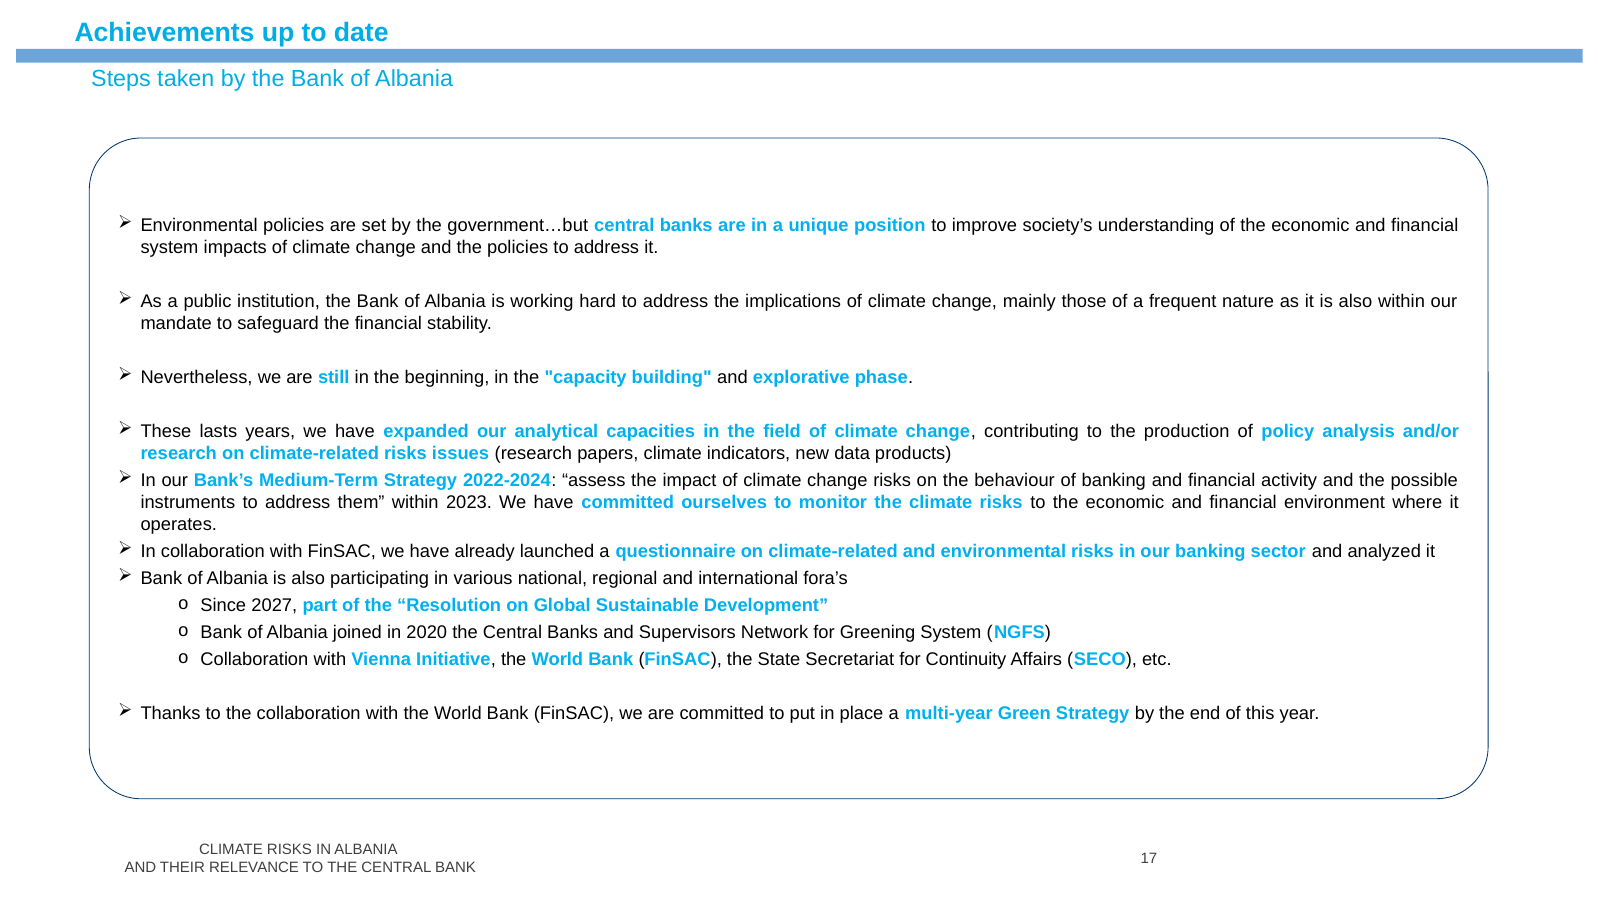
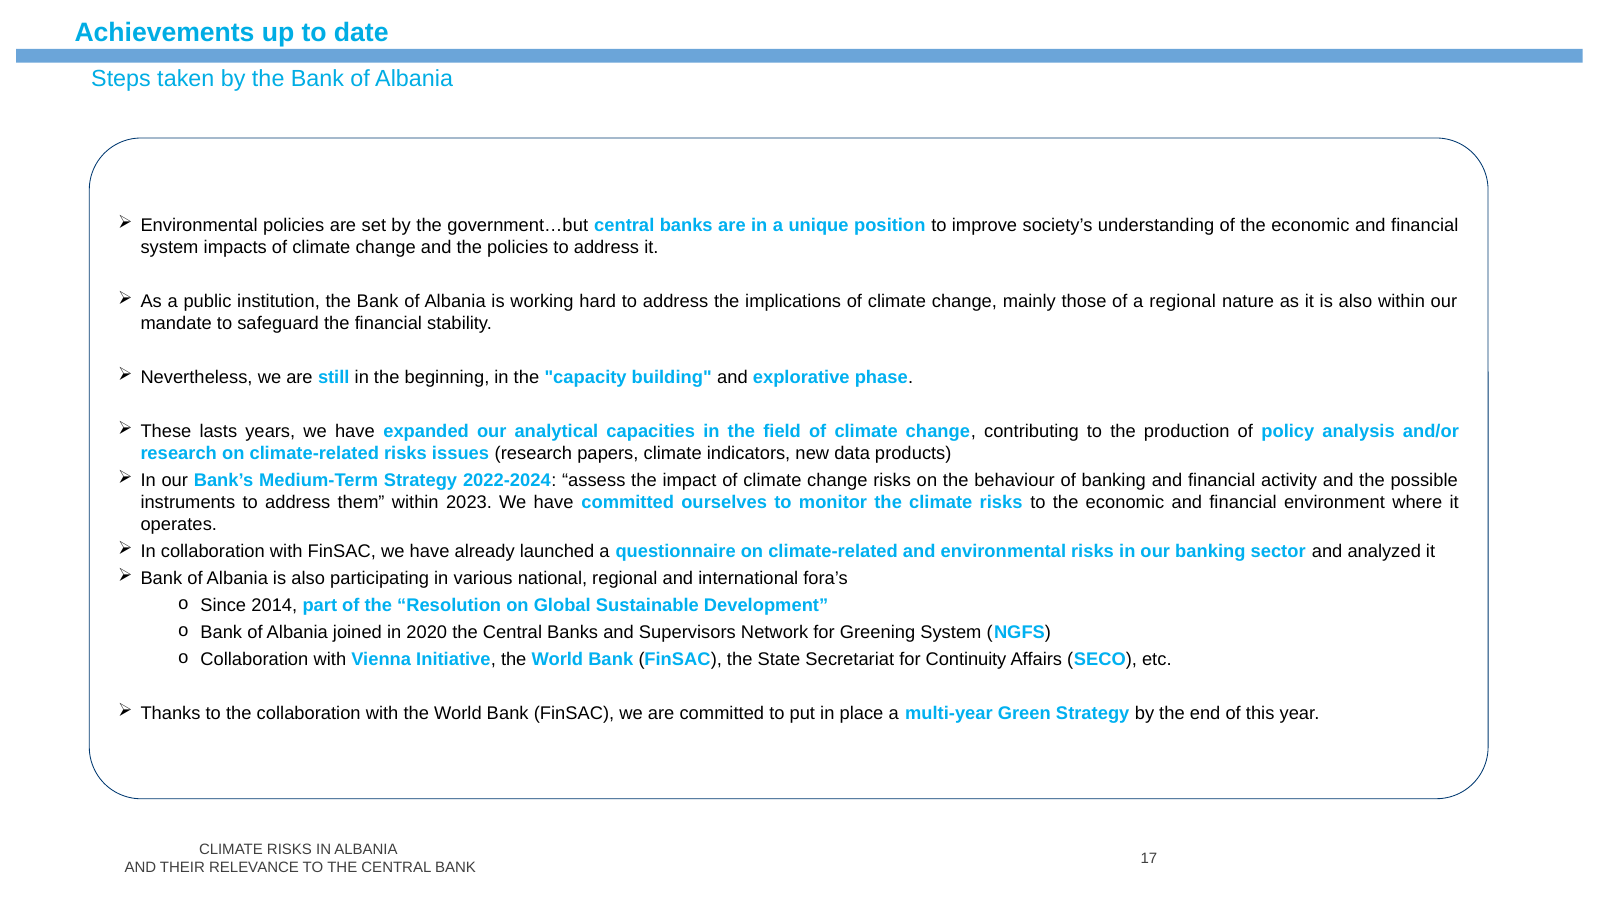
a frequent: frequent -> regional
2027: 2027 -> 2014
